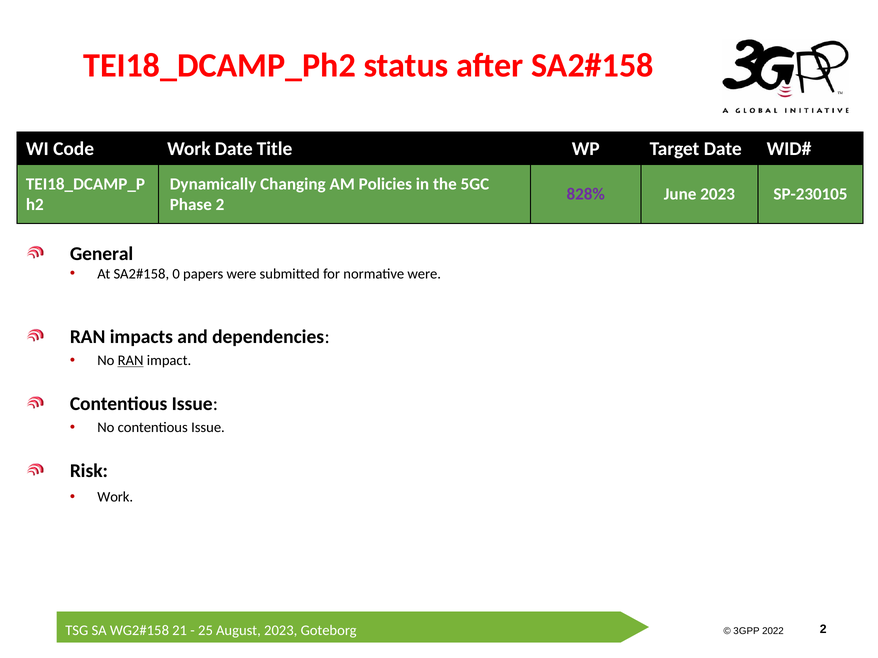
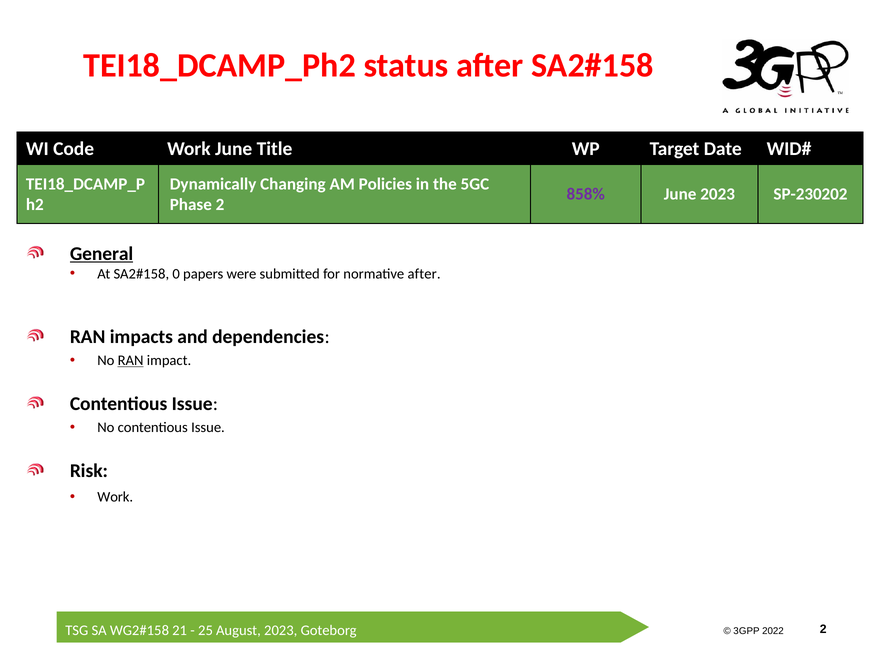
Work Date: Date -> June
828%: 828% -> 858%
SP-230105: SP-230105 -> SP-230202
General underline: none -> present
normative were: were -> after
